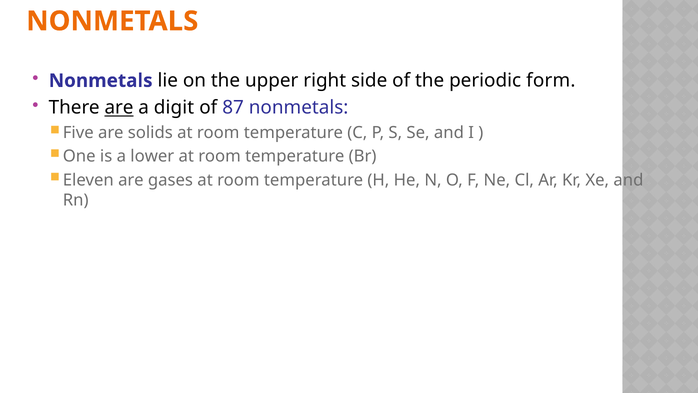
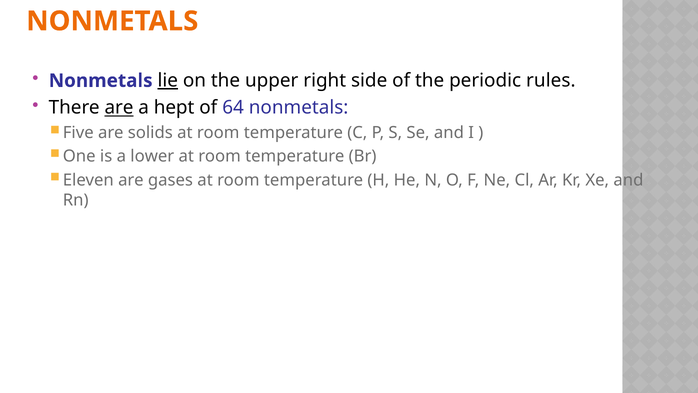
lie underline: none -> present
form: form -> rules
digit: digit -> hept
87: 87 -> 64
